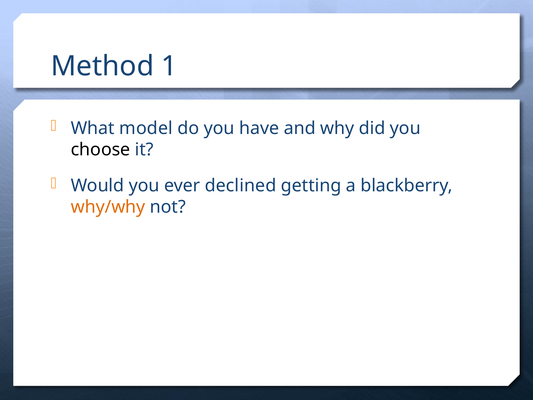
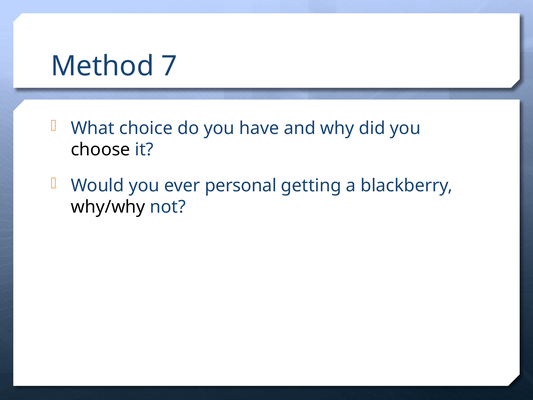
1: 1 -> 7
model: model -> choice
declined: declined -> personal
why/why colour: orange -> black
